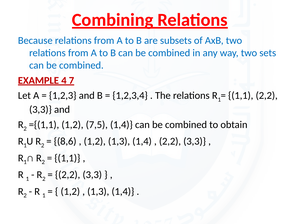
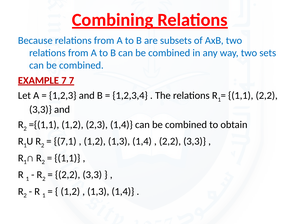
EXAMPLE 4: 4 -> 7
7,5: 7,5 -> 2,3
8,6: 8,6 -> 7,1
